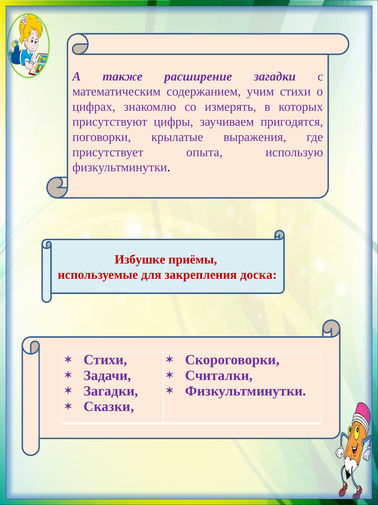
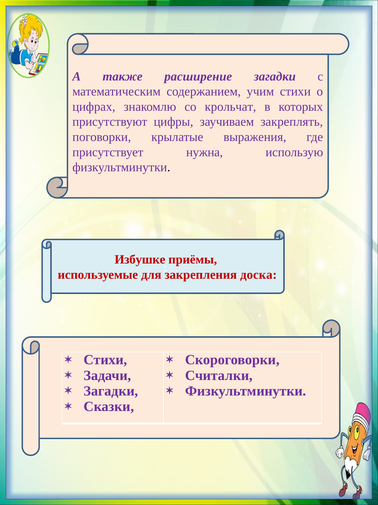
измерять: измерять -> крольчат
пригодятся: пригодятся -> закреплять
опыта: опыта -> нужна
